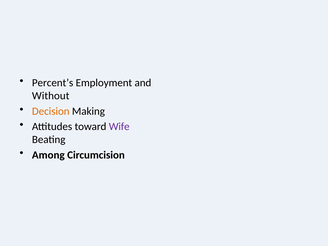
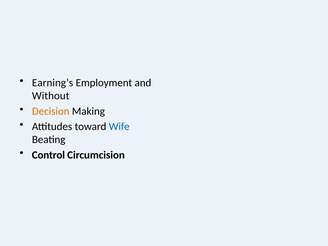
Percent’s: Percent’s -> Earning’s
Wife colour: purple -> blue
Among: Among -> Control
